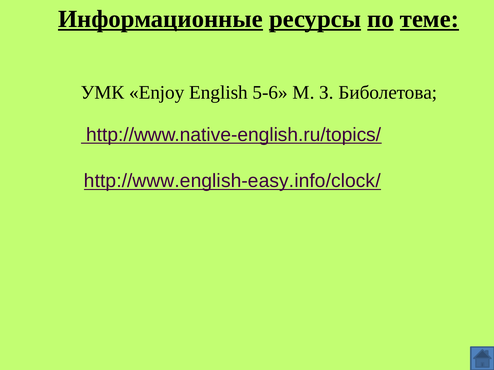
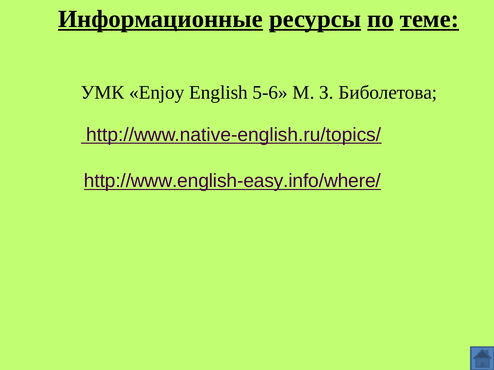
http://www.english-easy.info/clock/: http://www.english-easy.info/clock/ -> http://www.english-easy.info/where/
